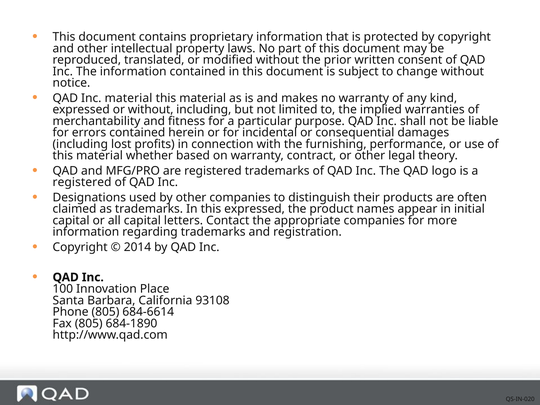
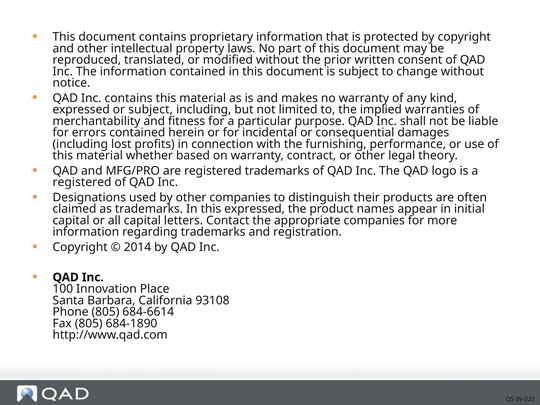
Inc material: material -> contains
or without: without -> subject
